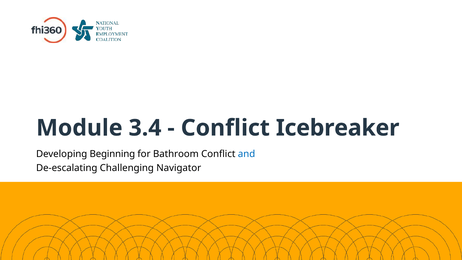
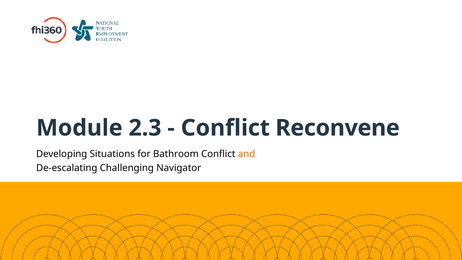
3.4: 3.4 -> 2.3
Icebreaker: Icebreaker -> Reconvene
Beginning: Beginning -> Situations
and colour: blue -> orange
